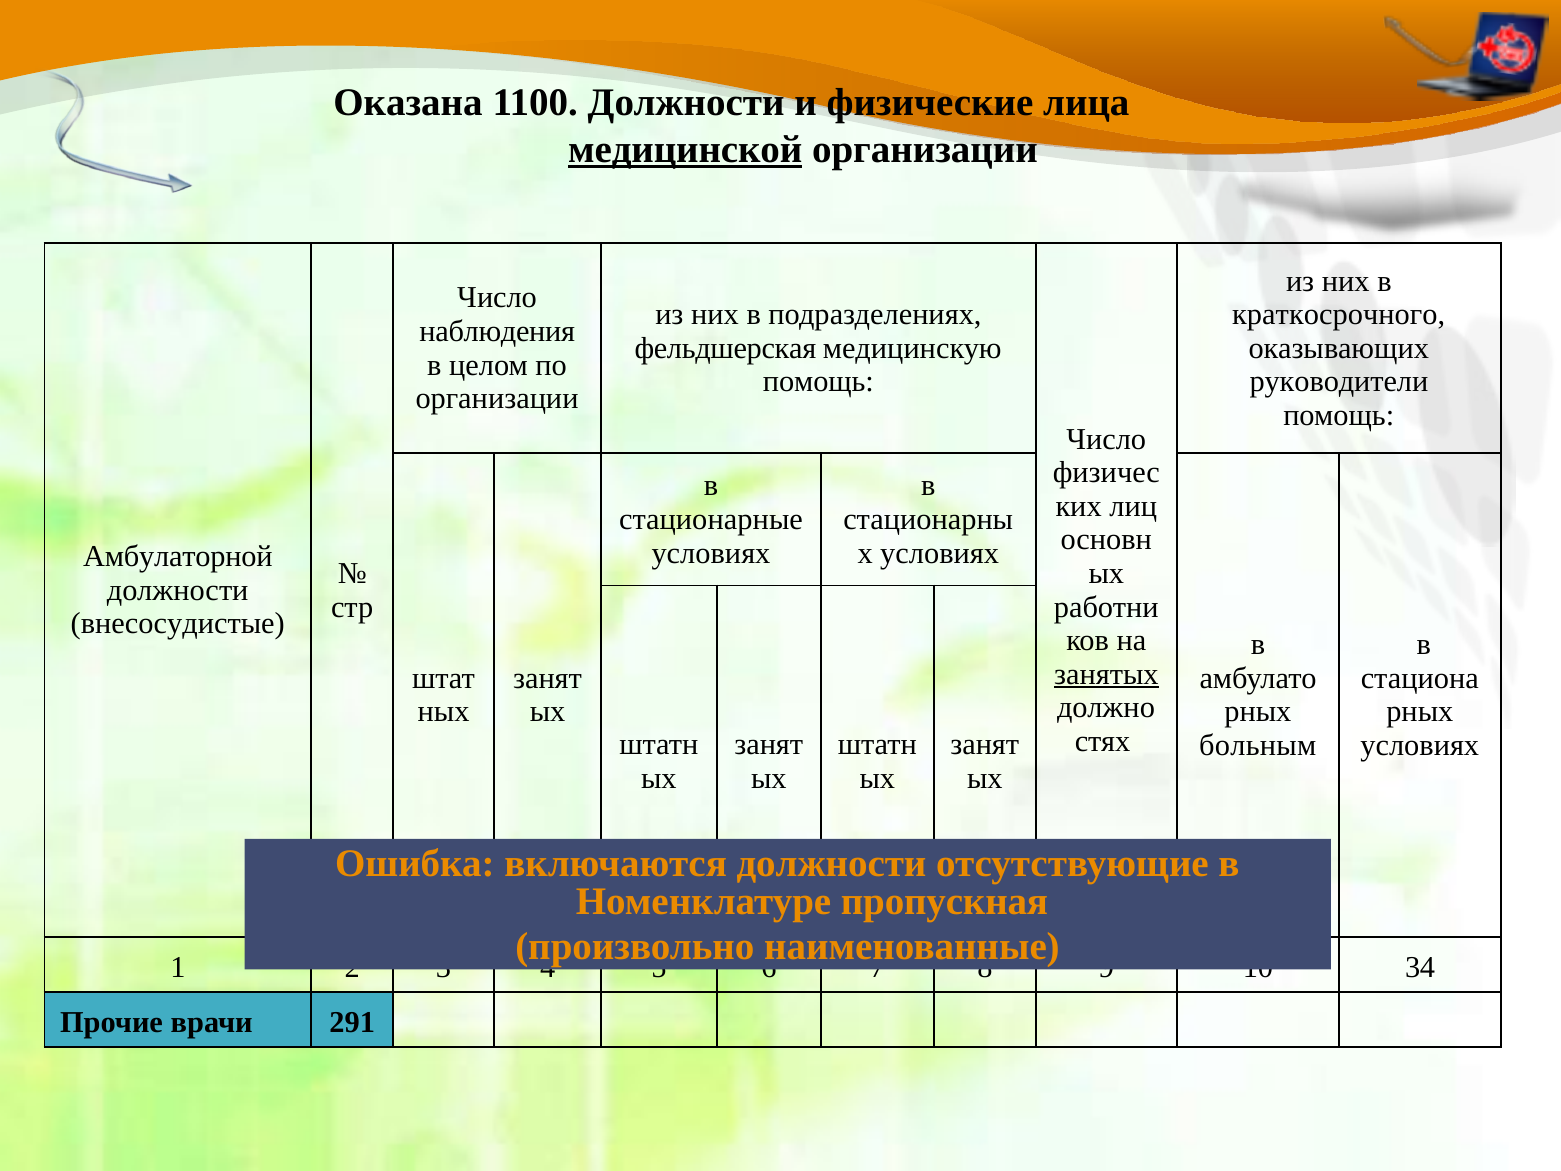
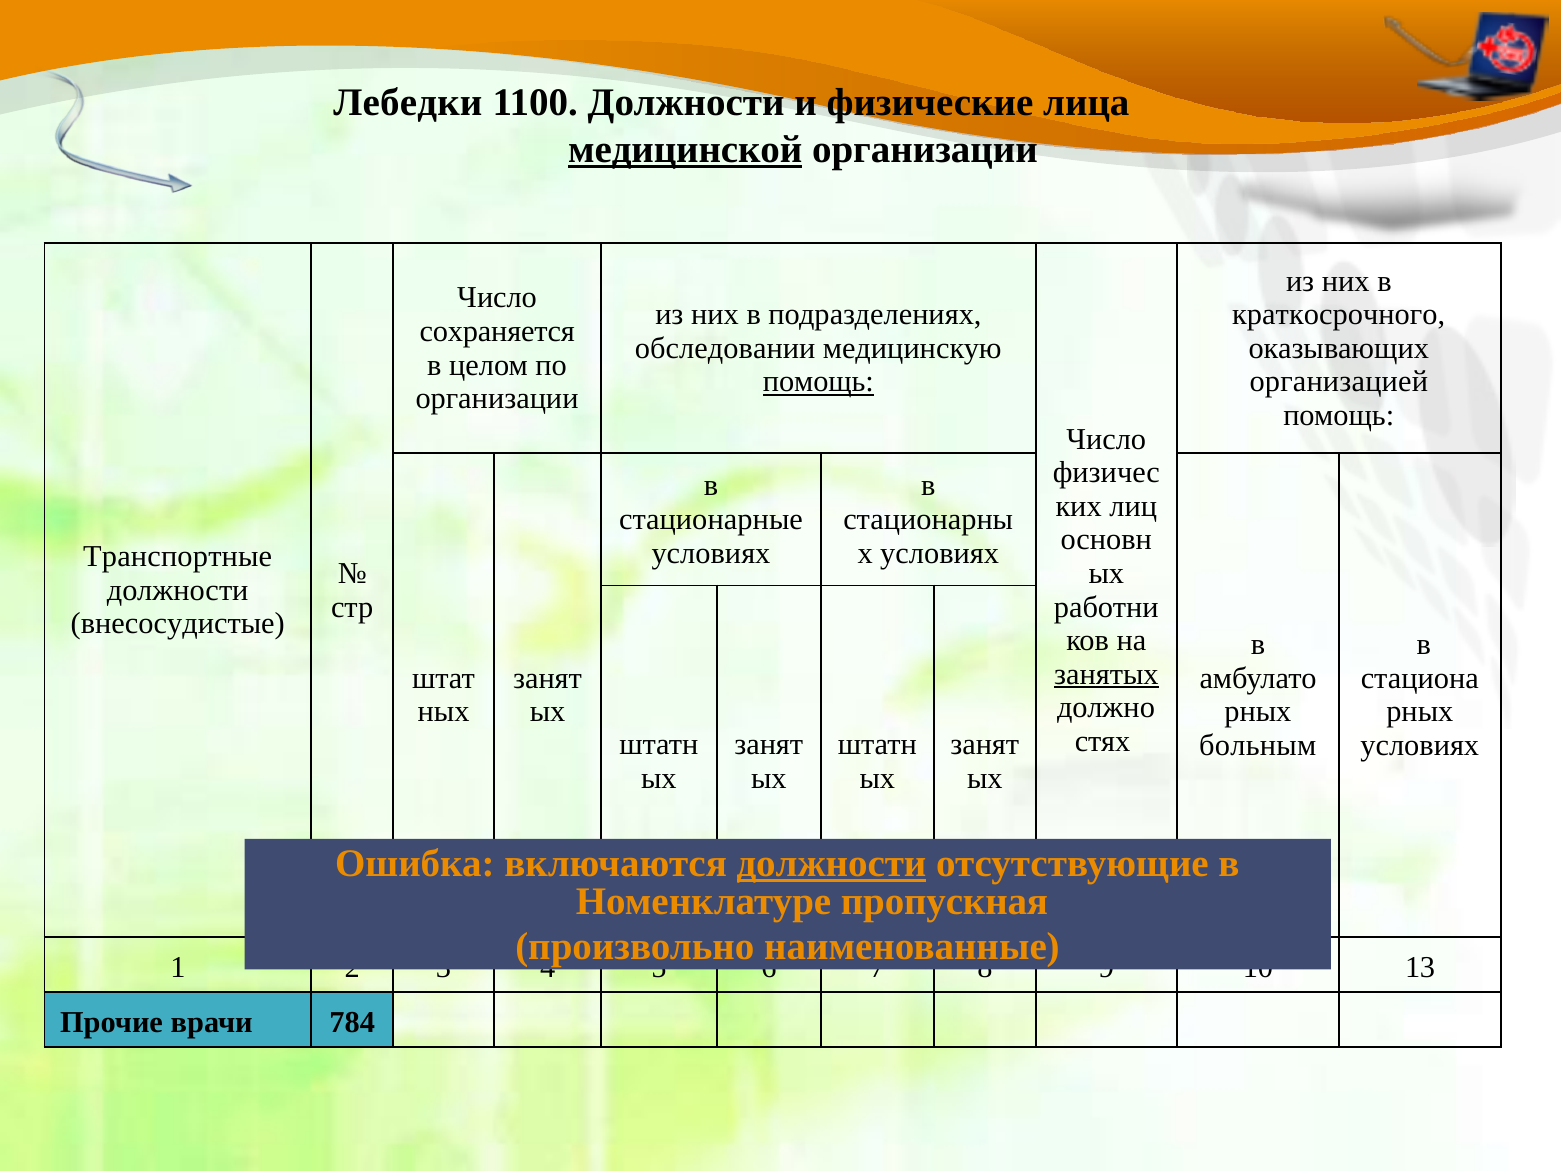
Оказана: Оказана -> Лебедки
наблюдения: наблюдения -> сохраняется
фельдшерская: фельдшерская -> обследовании
помощь at (818, 382) underline: none -> present
руководители: руководители -> организацией
Амбулаторной: Амбулаторной -> Транспортные
должности at (832, 864) underline: none -> present
34: 34 -> 13
291: 291 -> 784
